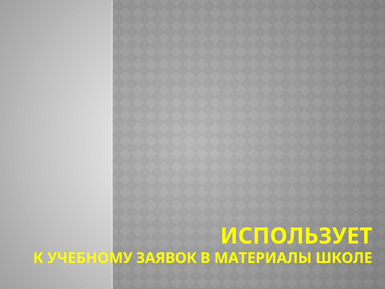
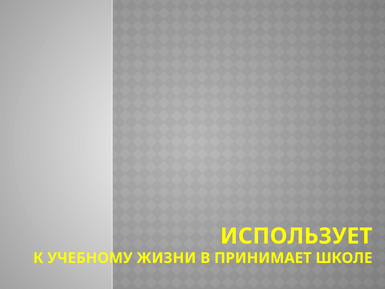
ЗАЯВОК: ЗАЯВОК -> ЖИЗНИ
МАТЕРИАЛЫ: МАТЕРИАЛЫ -> ПРИНИМАЕТ
